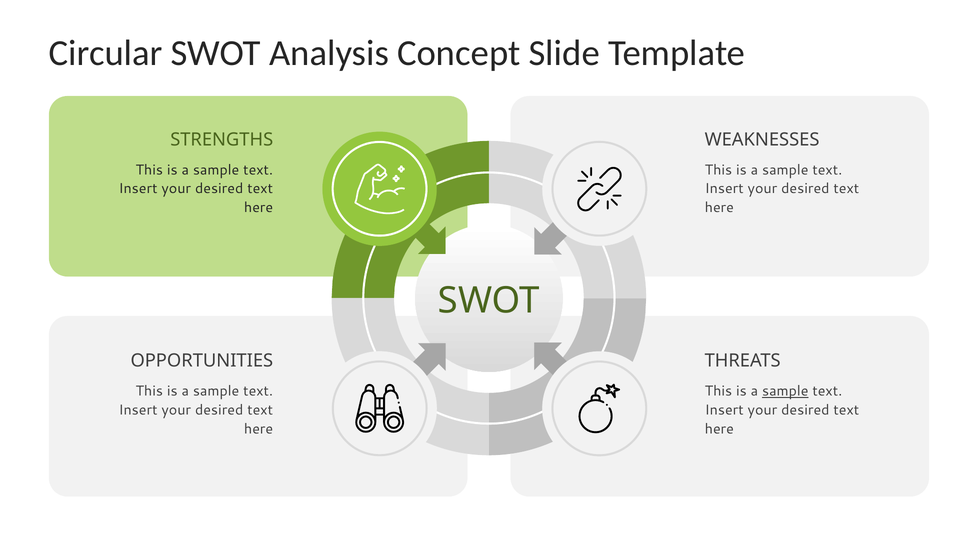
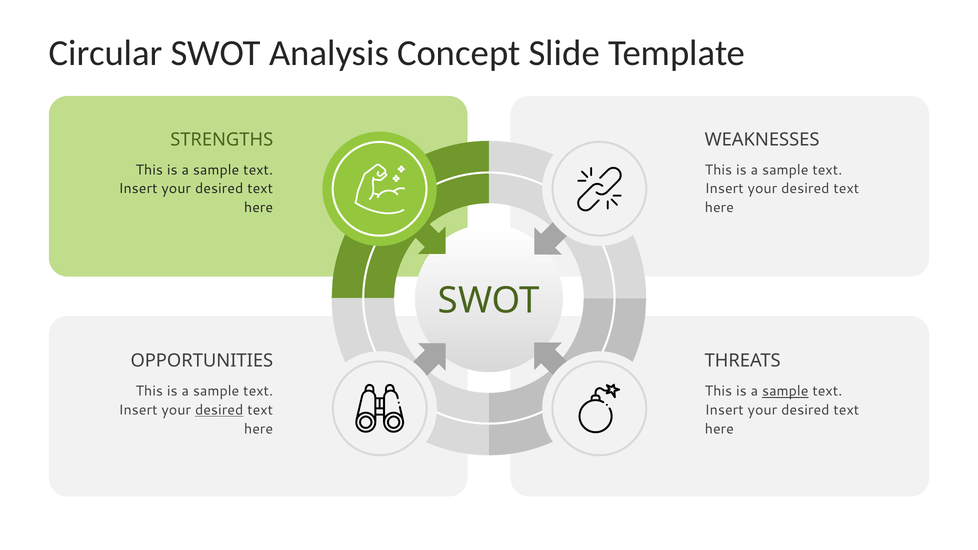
desired at (219, 410) underline: none -> present
